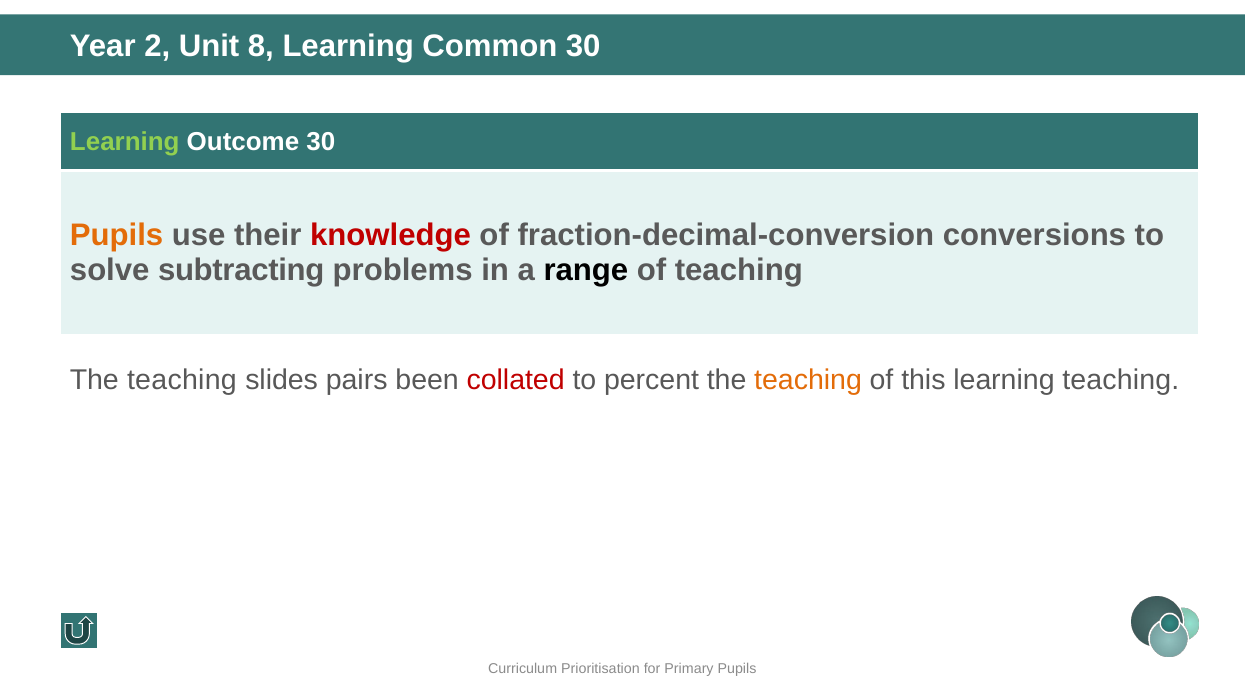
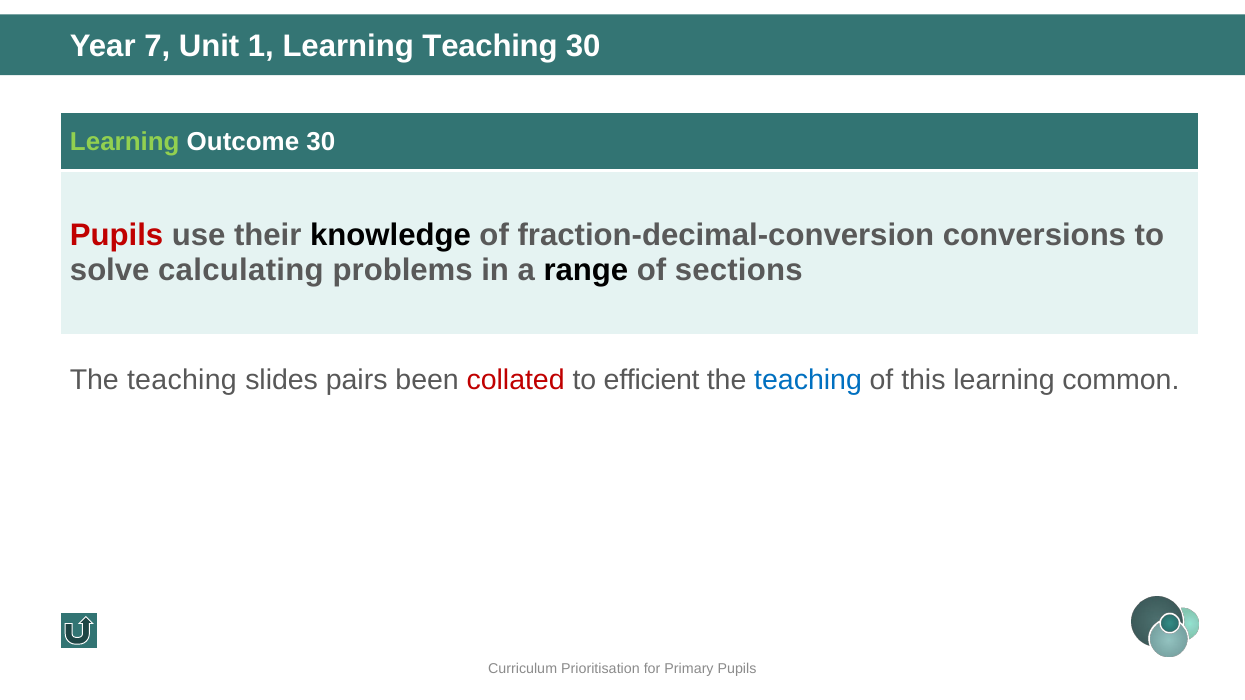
2: 2 -> 7
8: 8 -> 1
Learning Common: Common -> Teaching
Pupils at (117, 236) colour: orange -> red
knowledge colour: red -> black
subtracting: subtracting -> calculating
of teaching: teaching -> sections
percent: percent -> efficient
teaching at (808, 381) colour: orange -> blue
learning teaching: teaching -> common
